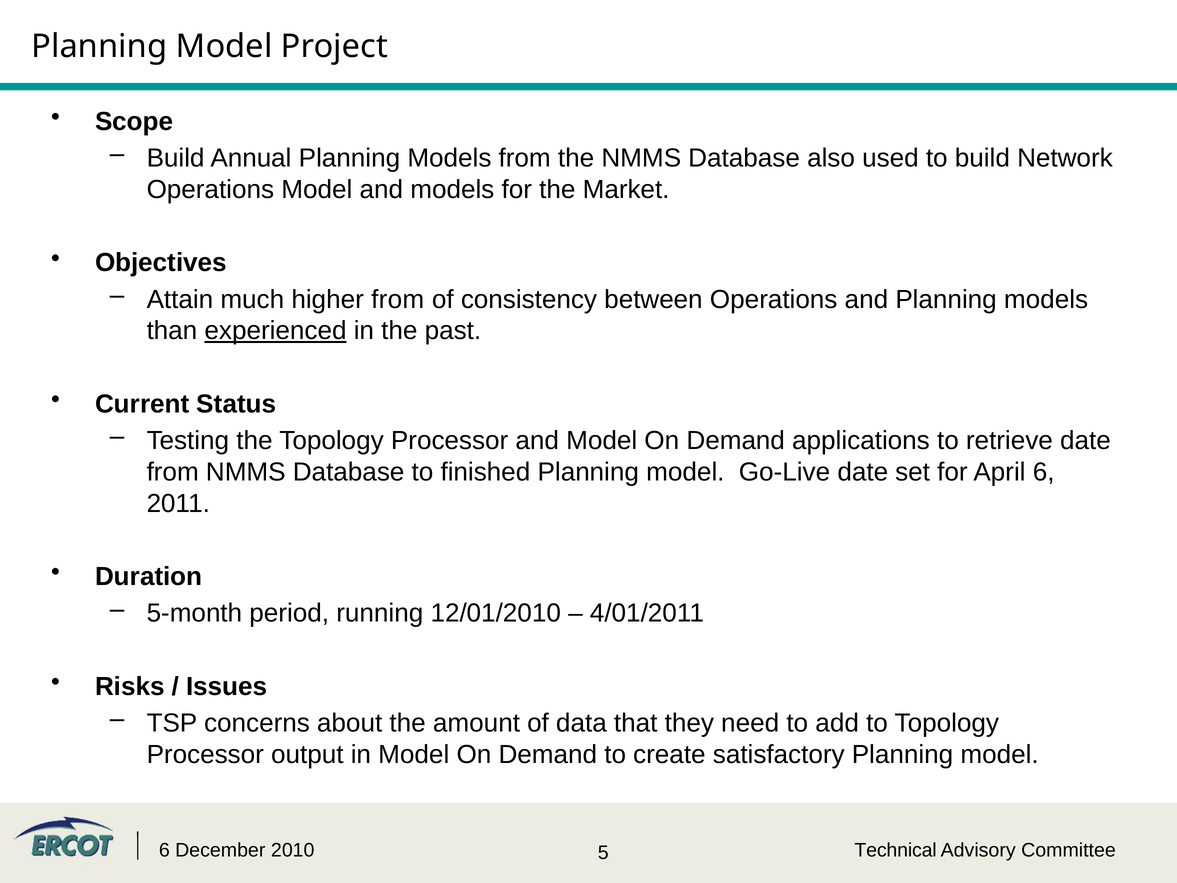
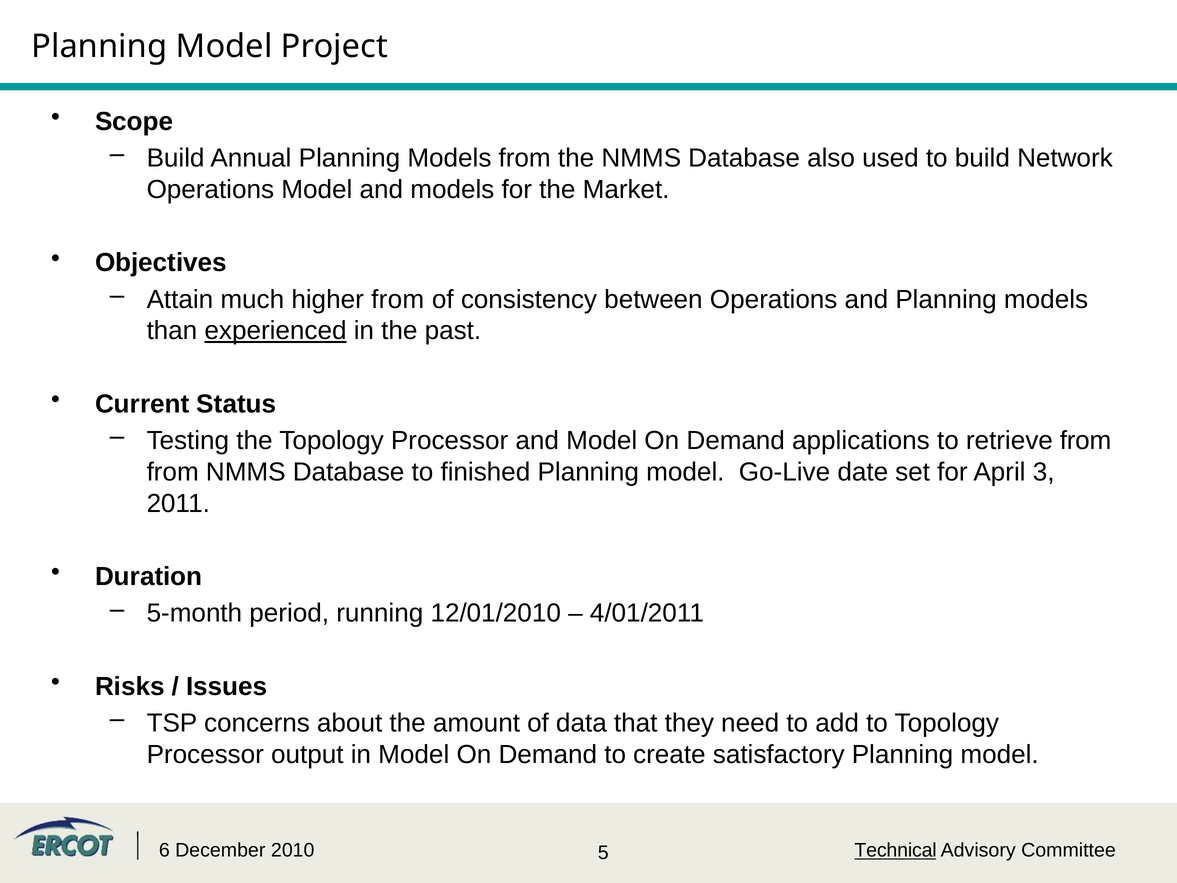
retrieve date: date -> from
April 6: 6 -> 3
Technical underline: none -> present
